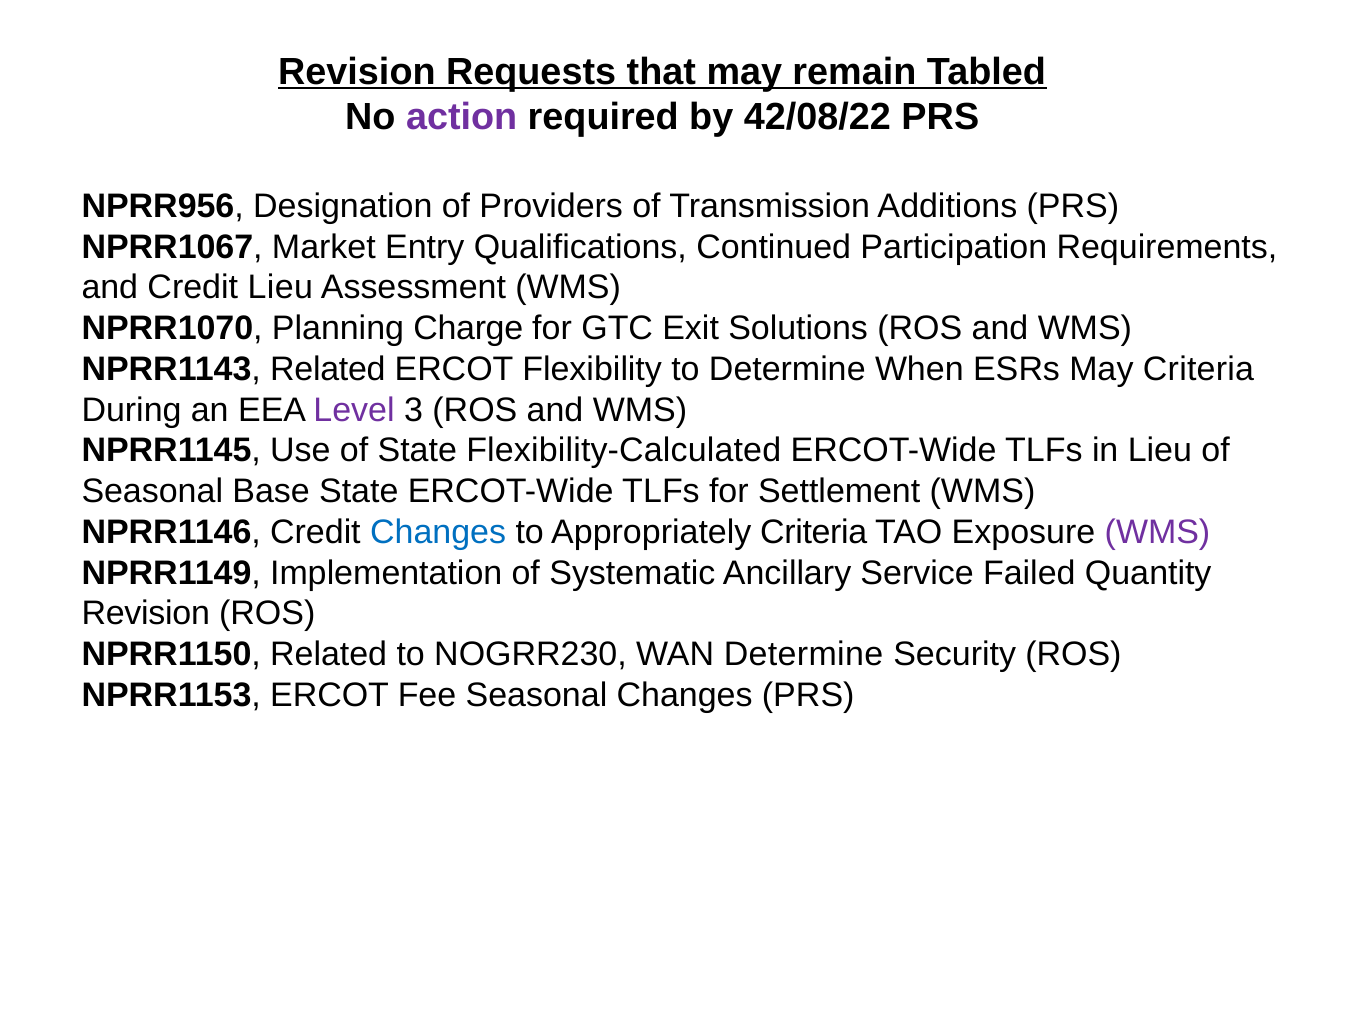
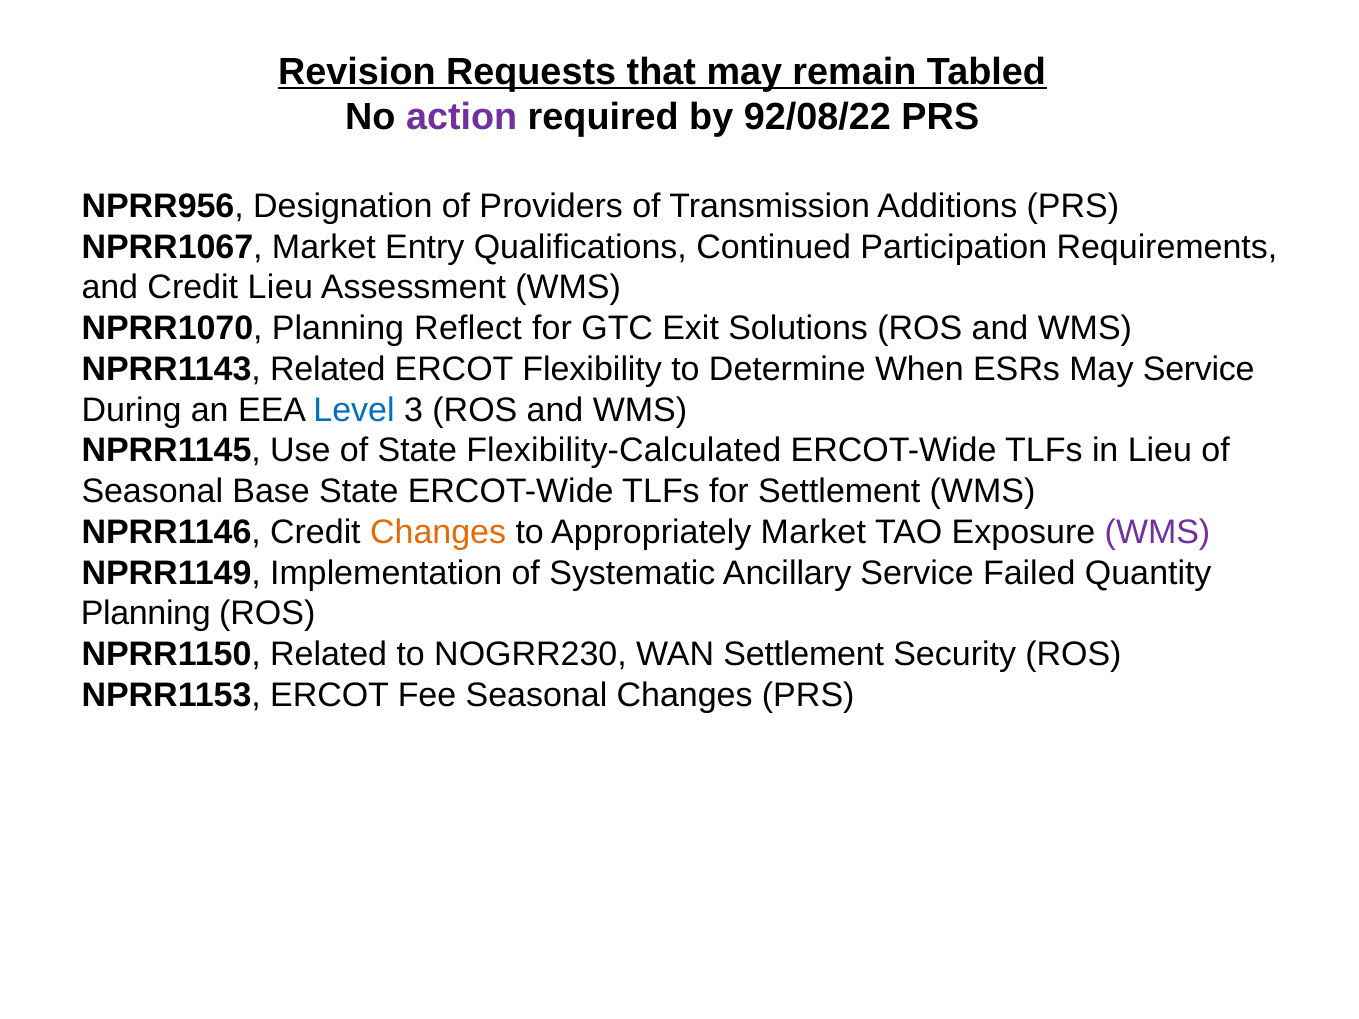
42/08/22: 42/08/22 -> 92/08/22
Charge: Charge -> Reflect
May Criteria: Criteria -> Service
Level colour: purple -> blue
Changes at (438, 532) colour: blue -> orange
Appropriately Criteria: Criteria -> Market
Revision at (146, 614): Revision -> Planning
WAN Determine: Determine -> Settlement
